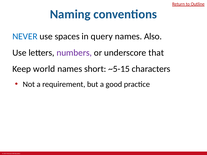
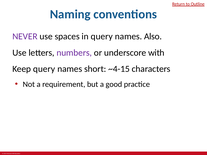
NEVER colour: blue -> purple
that: that -> with
Keep world: world -> query
~5-15: ~5-15 -> ~4-15
